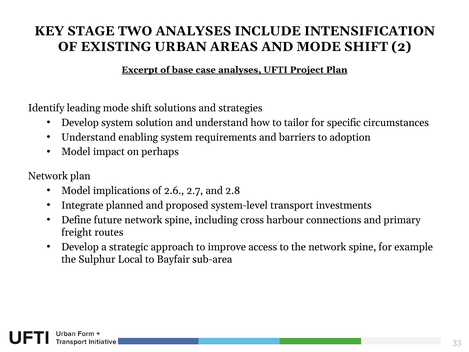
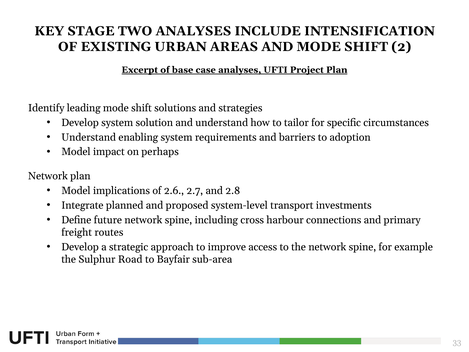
Local: Local -> Road
